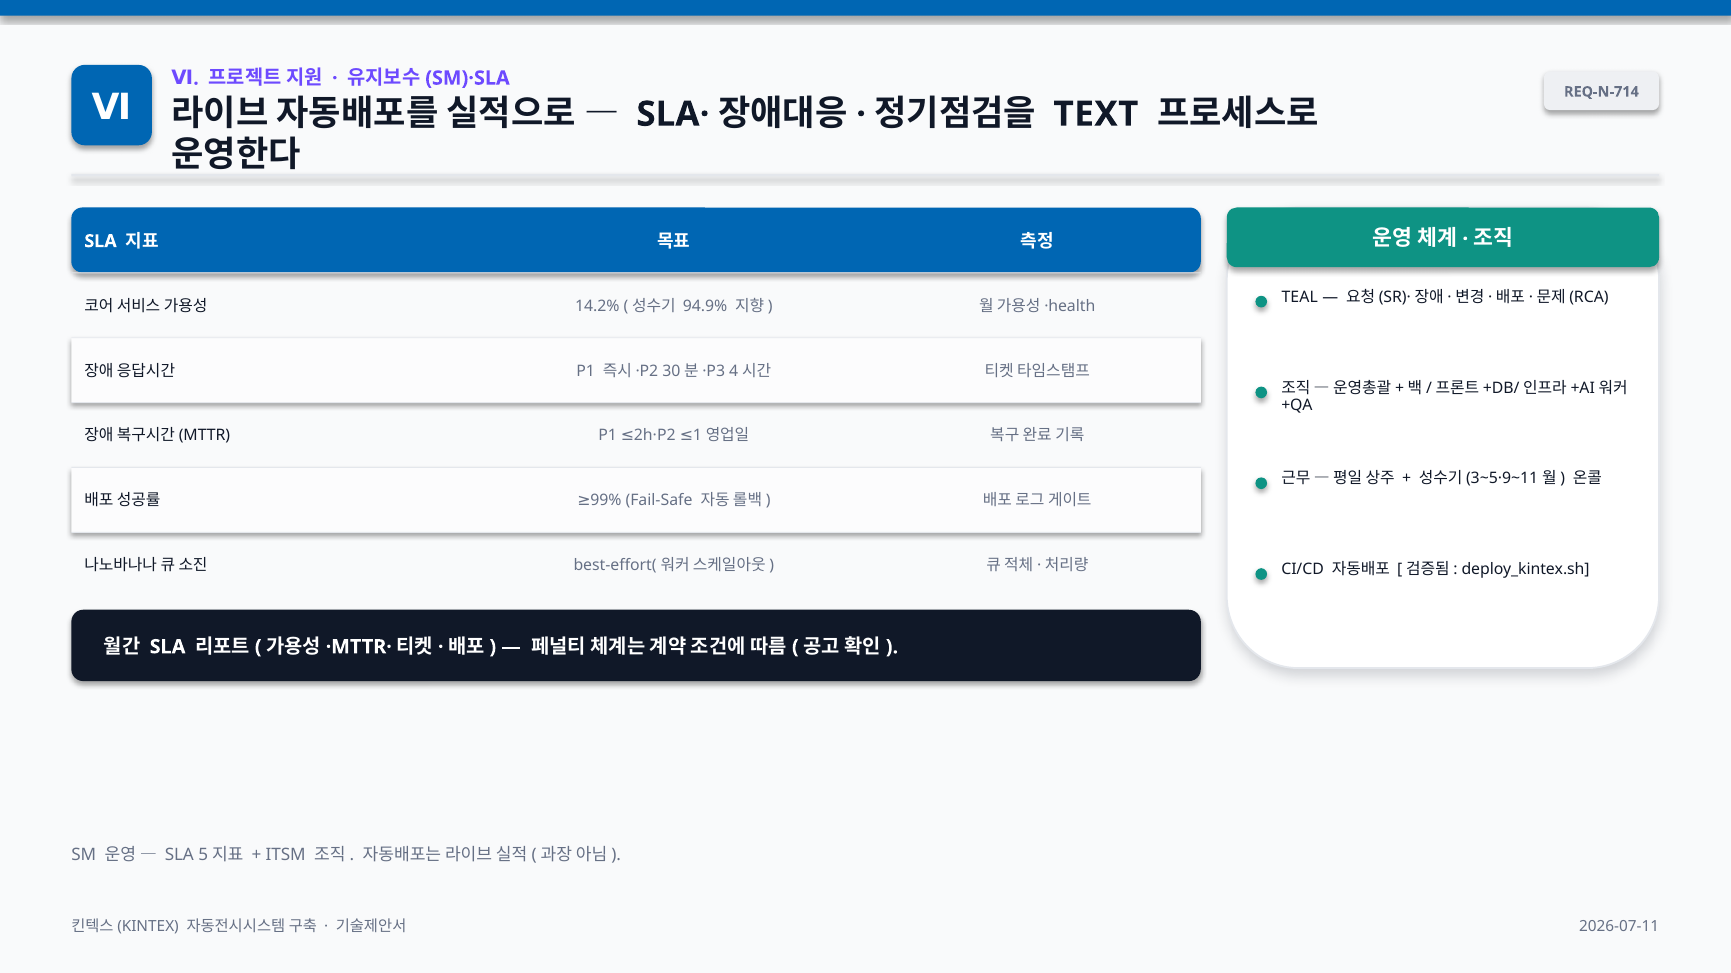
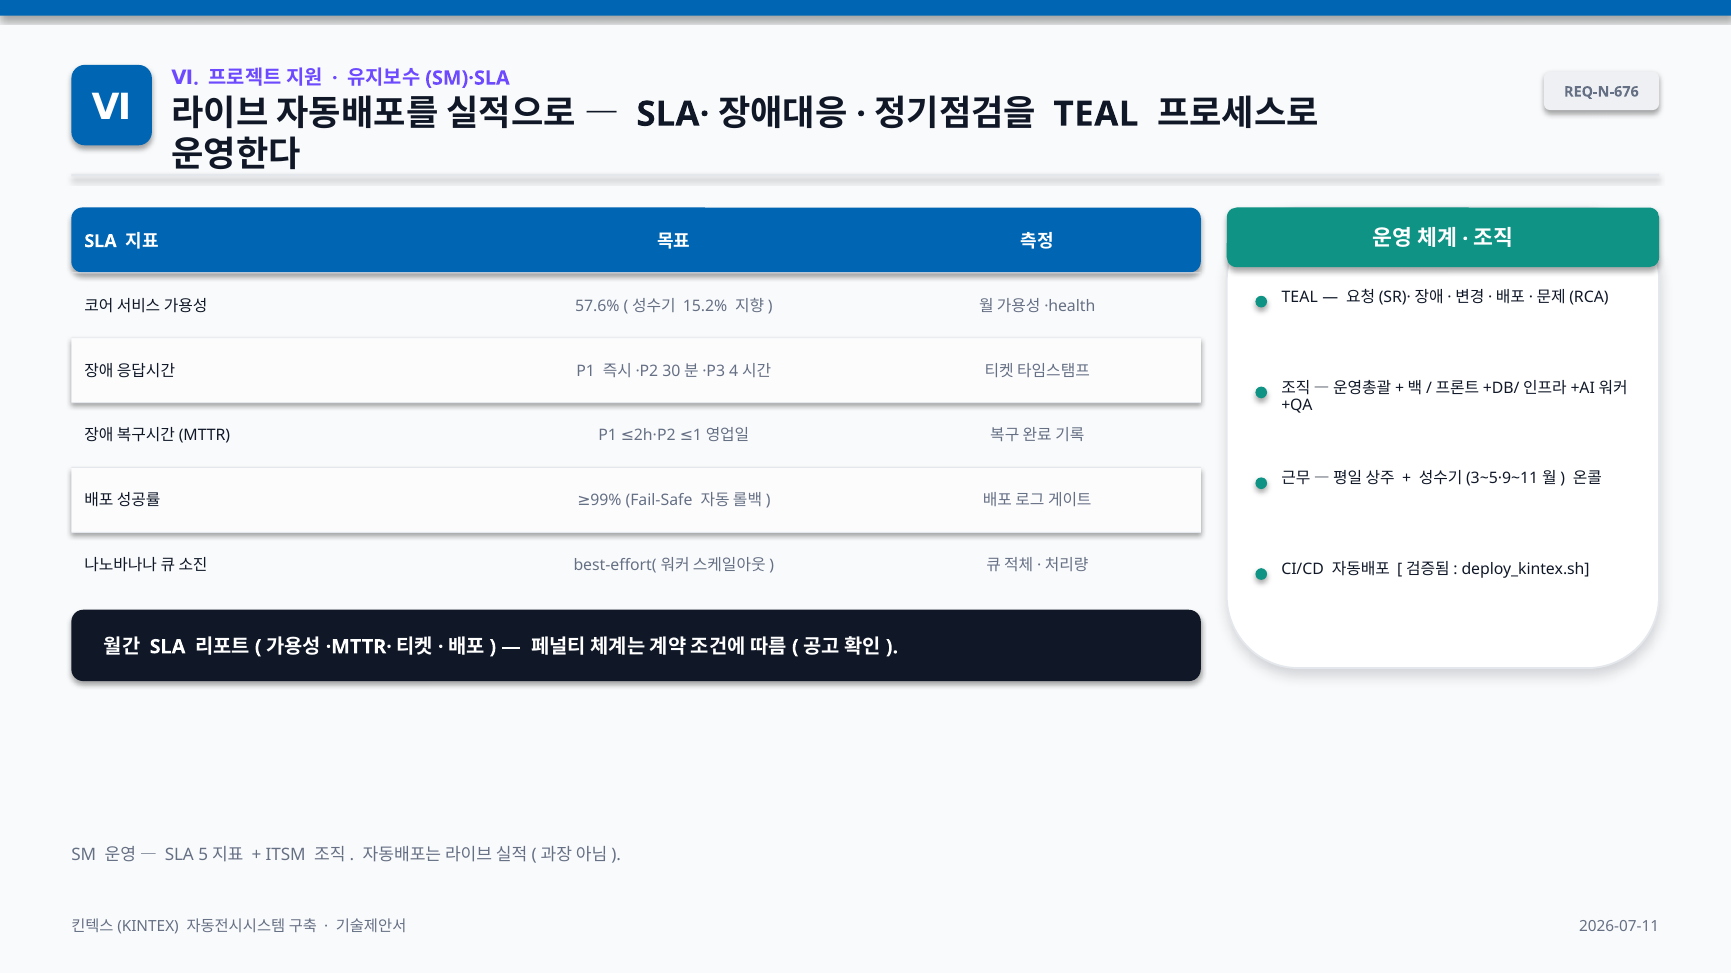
REQ-N-714: REQ-N-714 -> REQ-N-676
TEXT at (1096, 114): TEXT -> TEAL
14.2%: 14.2% -> 57.6%
94.9%: 94.9% -> 15.2%
